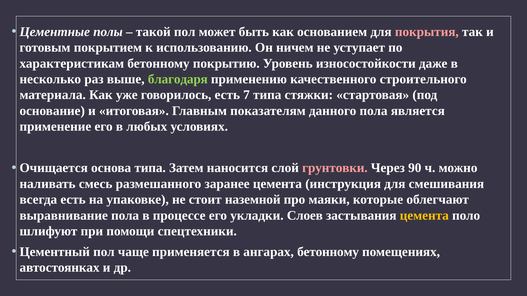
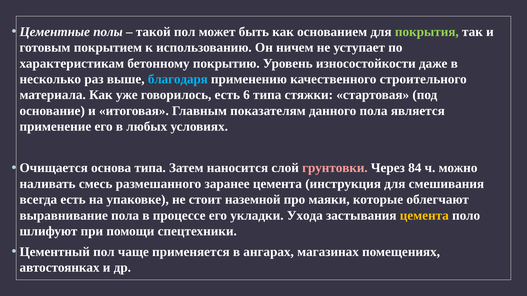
покрытия colour: pink -> light green
благодаря colour: light green -> light blue
7: 7 -> 6
90: 90 -> 84
Слоев: Слоев -> Ухода
ангарах бетонному: бетонному -> магазинах
